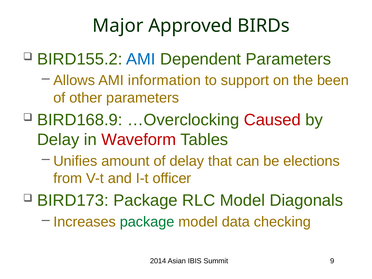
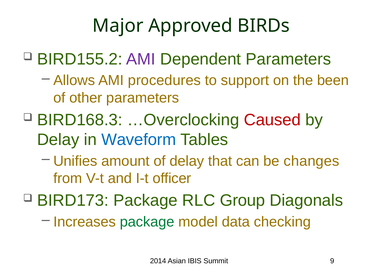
AMI at (141, 59) colour: blue -> purple
information: information -> procedures
BIRD168.9: BIRD168.9 -> BIRD168.3
Waveform colour: red -> blue
elections: elections -> changes
RLC Model: Model -> Group
